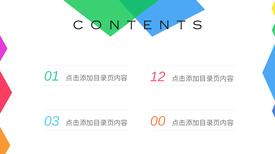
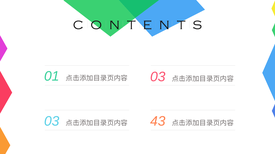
12 at (158, 77): 12 -> 03
00: 00 -> 43
